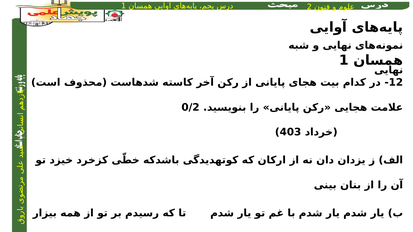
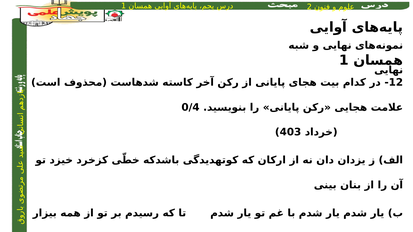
0/2: 0/2 -> 0/4
